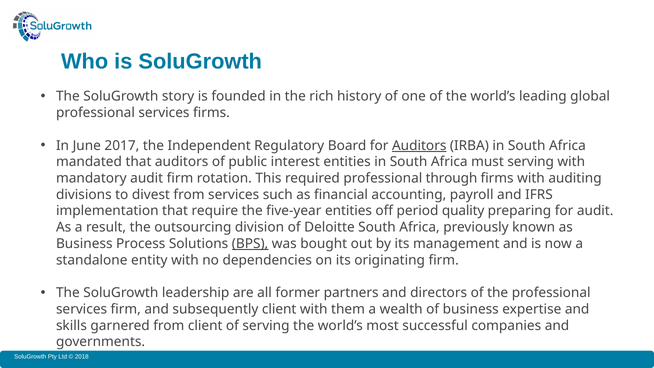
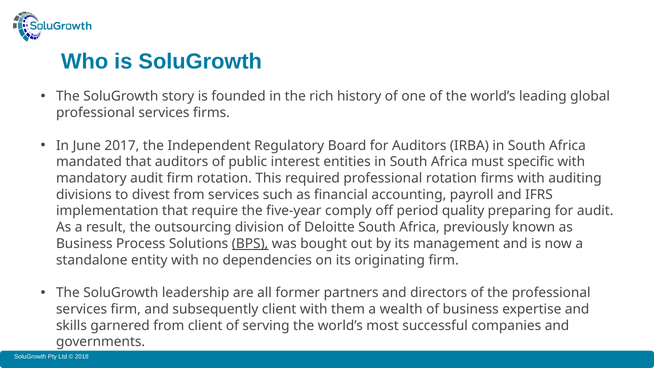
Auditors at (419, 145) underline: present -> none
must serving: serving -> specific
professional through: through -> rotation
five-year entities: entities -> comply
